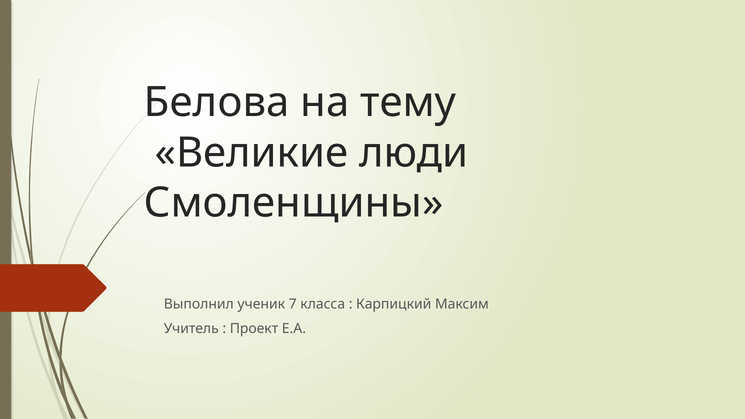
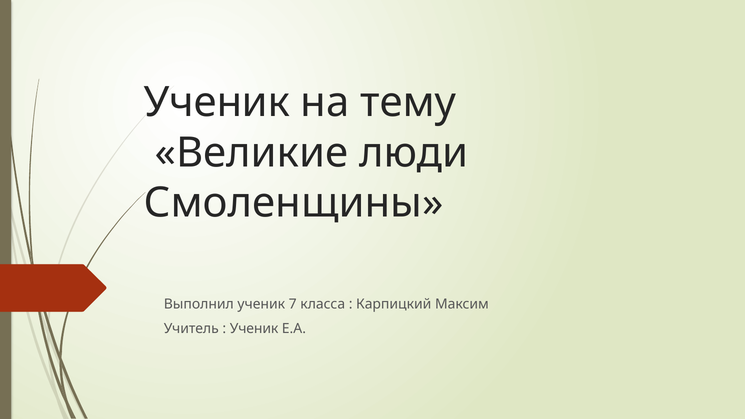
Белова at (217, 103): Белова -> Ученик
Проект at (254, 329): Проект -> Ученик
